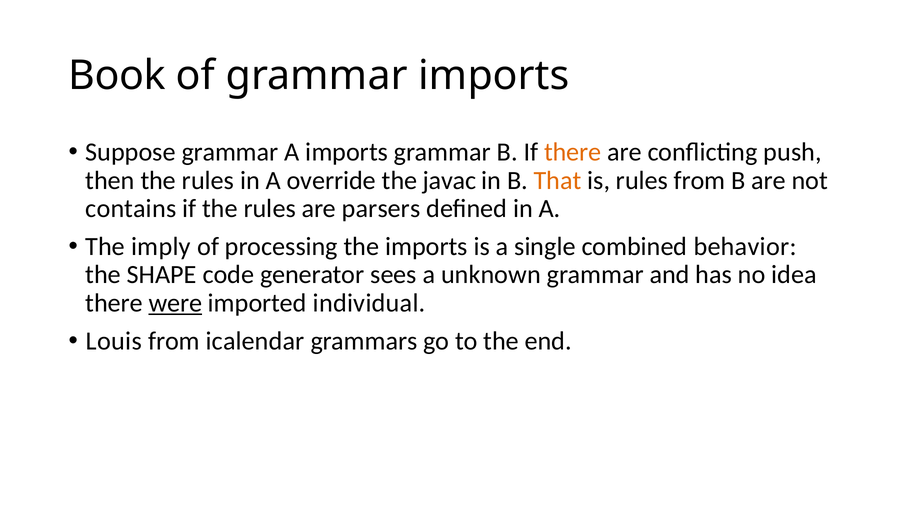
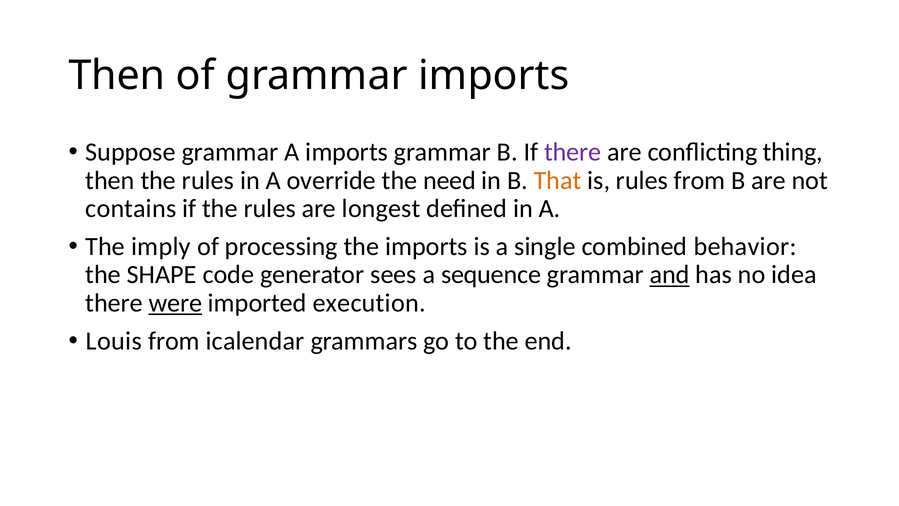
Book at (117, 76): Book -> Then
there at (573, 152) colour: orange -> purple
push: push -> thing
javac: javac -> need
parsers: parsers -> longest
unknown: unknown -> sequence
and underline: none -> present
individual: individual -> execution
